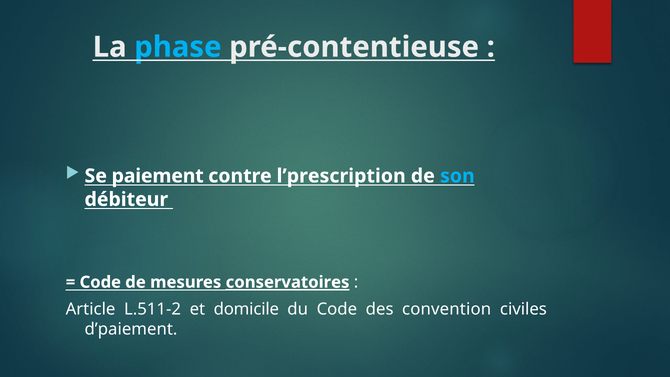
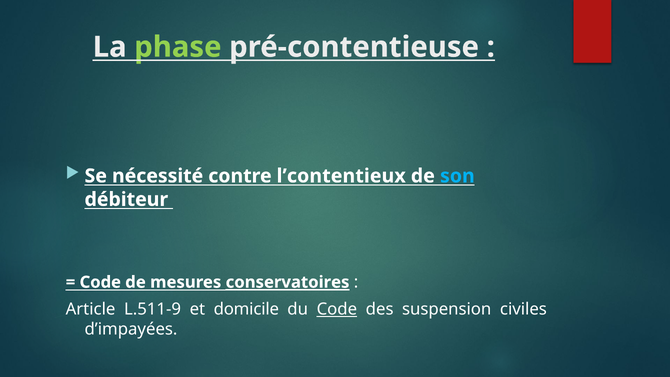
phase colour: light blue -> light green
paiement: paiement -> nécessité
l’prescription: l’prescription -> l’contentieux
L.511-2: L.511-2 -> L.511-9
Code at (337, 309) underline: none -> present
convention: convention -> suspension
d’paiement: d’paiement -> d’impayées
